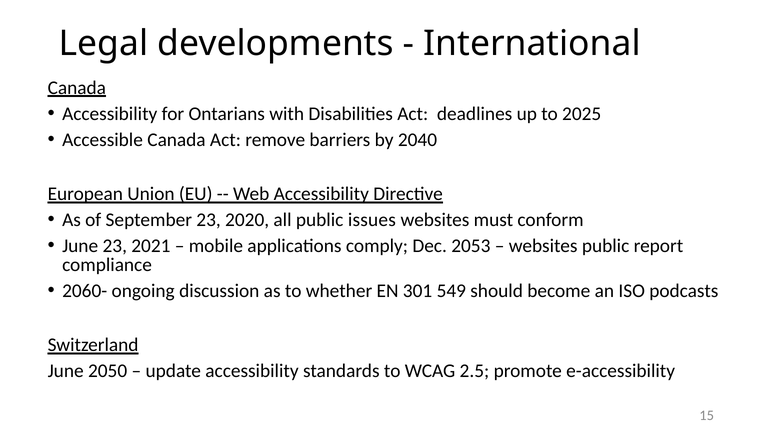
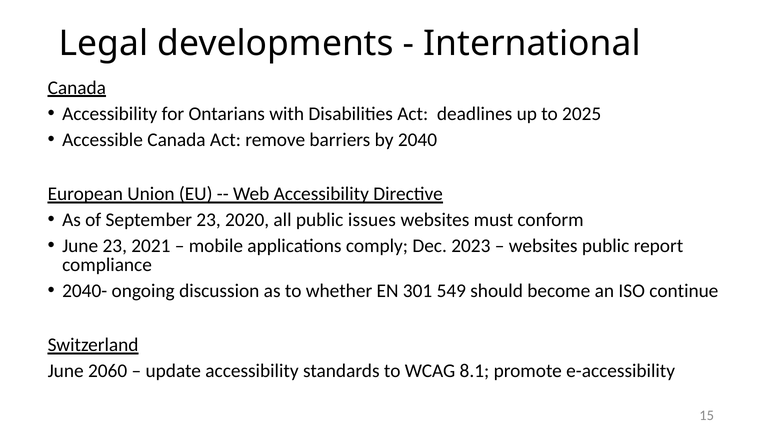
2053: 2053 -> 2023
2060-: 2060- -> 2040-
podcasts: podcasts -> continue
2050: 2050 -> 2060
2.5: 2.5 -> 8.1
